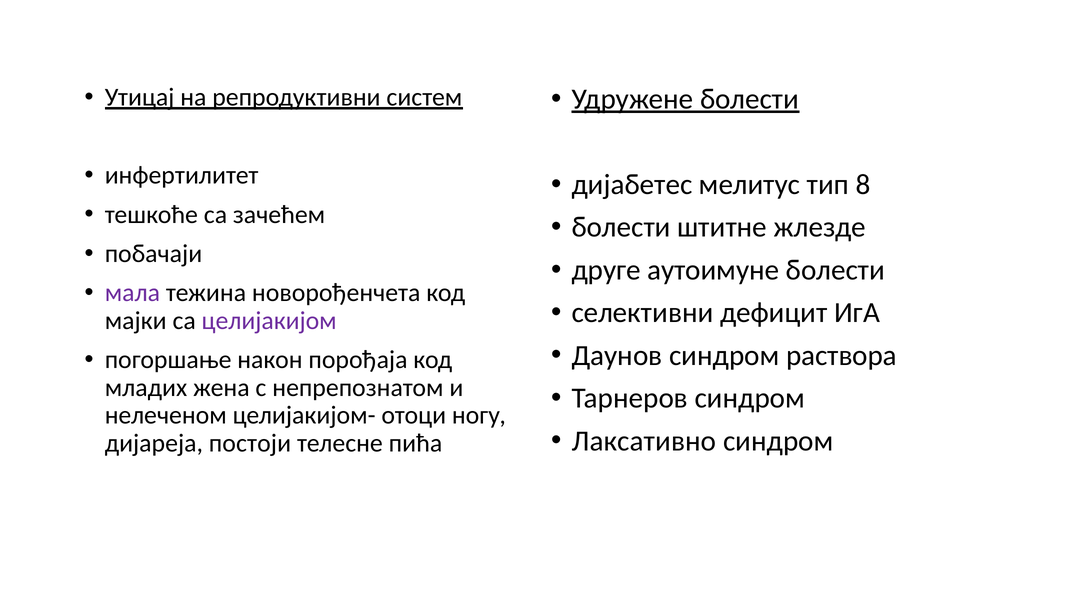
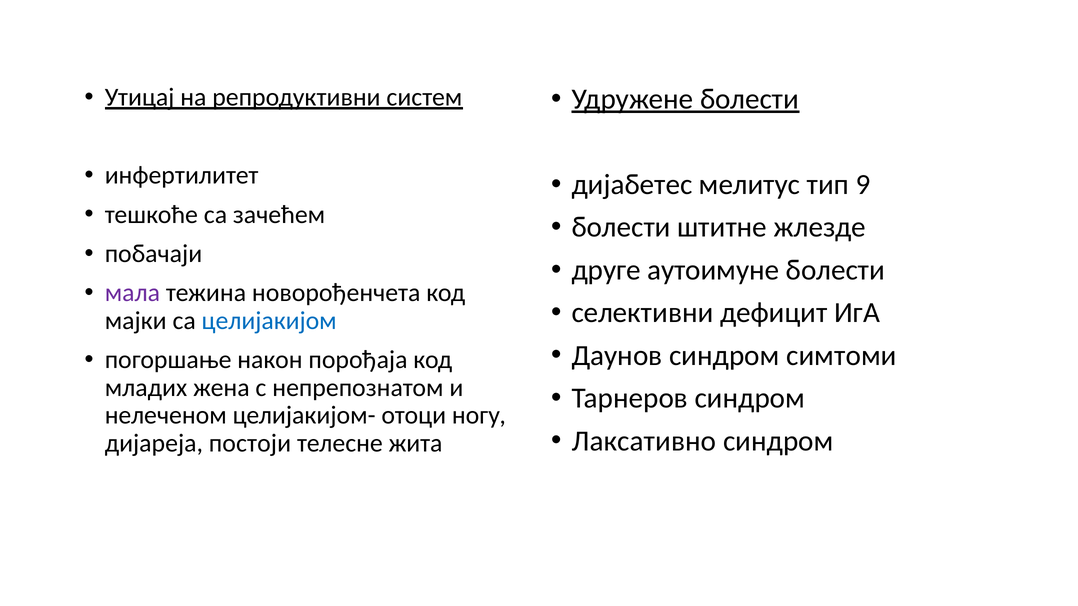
8: 8 -> 9
целијакијом colour: purple -> blue
раствора: раствора -> симтоми
пића: пића -> жита
